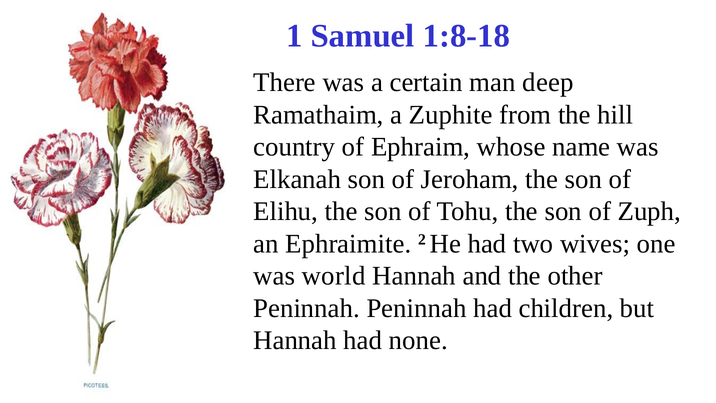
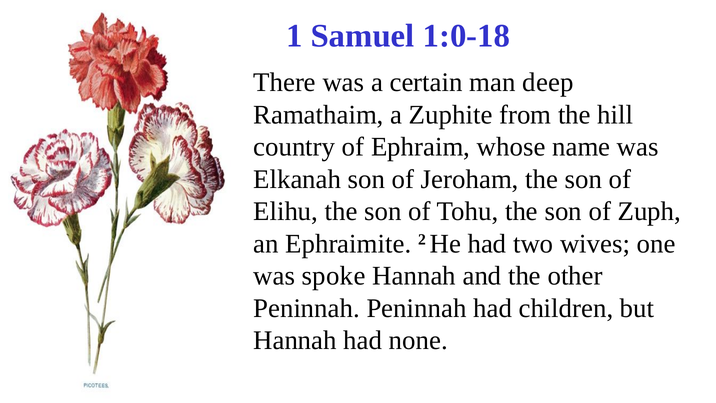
1:8-18: 1:8-18 -> 1:0-18
world: world -> spoke
